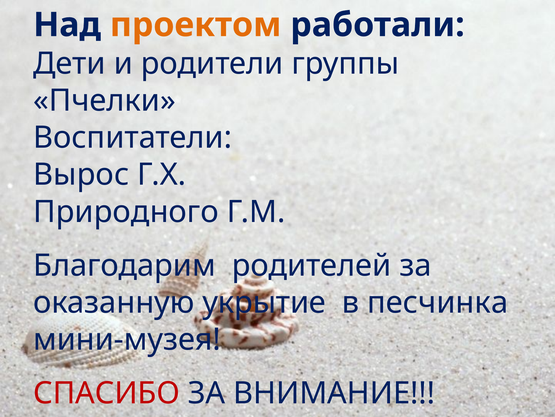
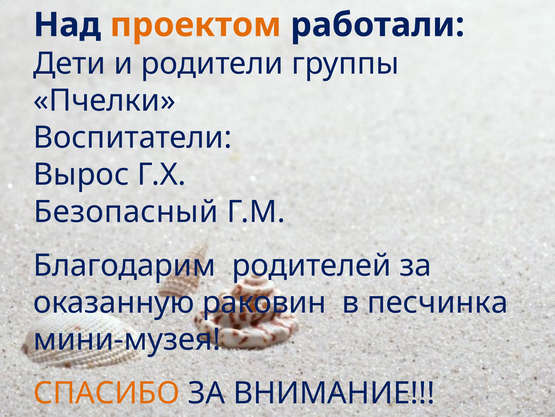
Природного: Природного -> Безопасный
укрытие: укрытие -> раковин
СПАСИБО colour: red -> orange
